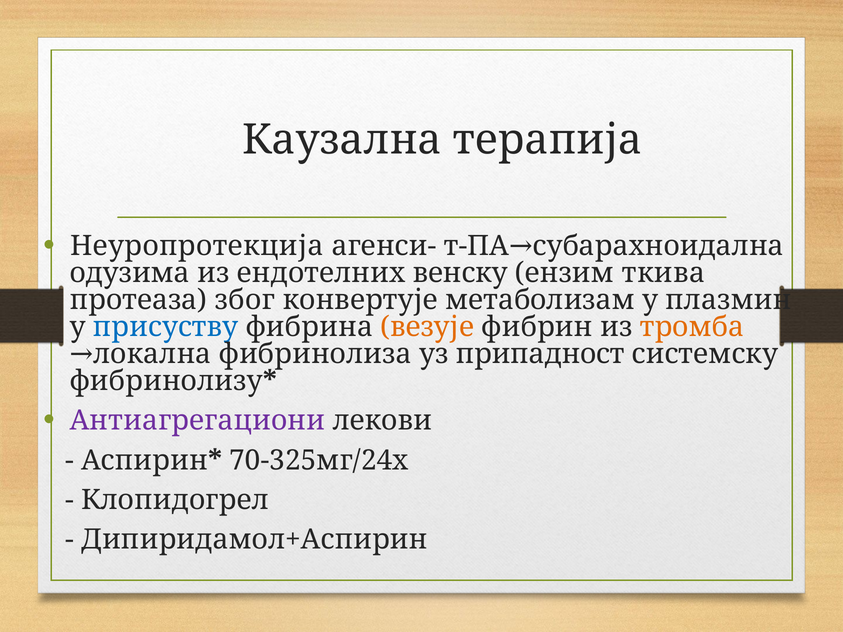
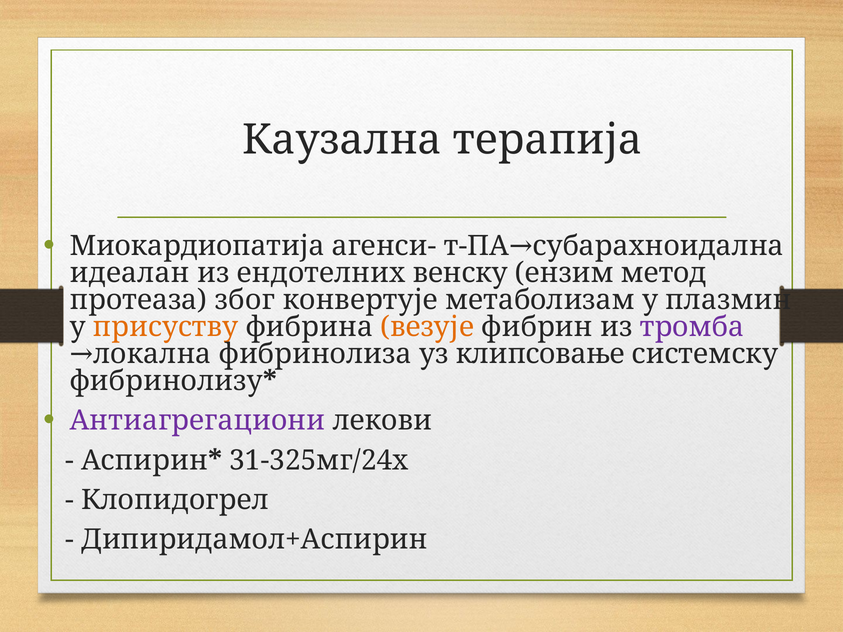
Неуропротекција: Неуропротекција -> Миокардиопатија
одузима: одузима -> идеалан
ткива: ткива -> метод
присуству colour: blue -> orange
тромба colour: orange -> purple
припадност: припадност -> клипсовање
70-325мг/24х: 70-325мг/24х -> 31-325мг/24х
